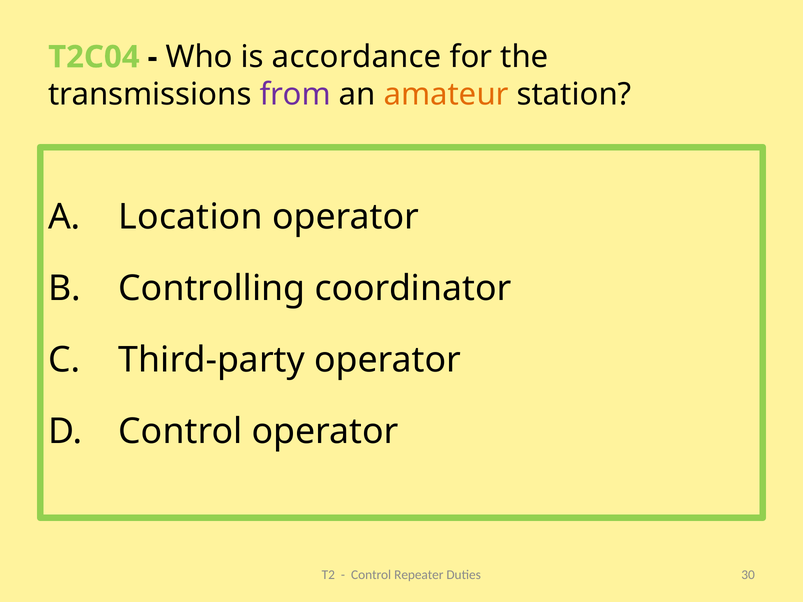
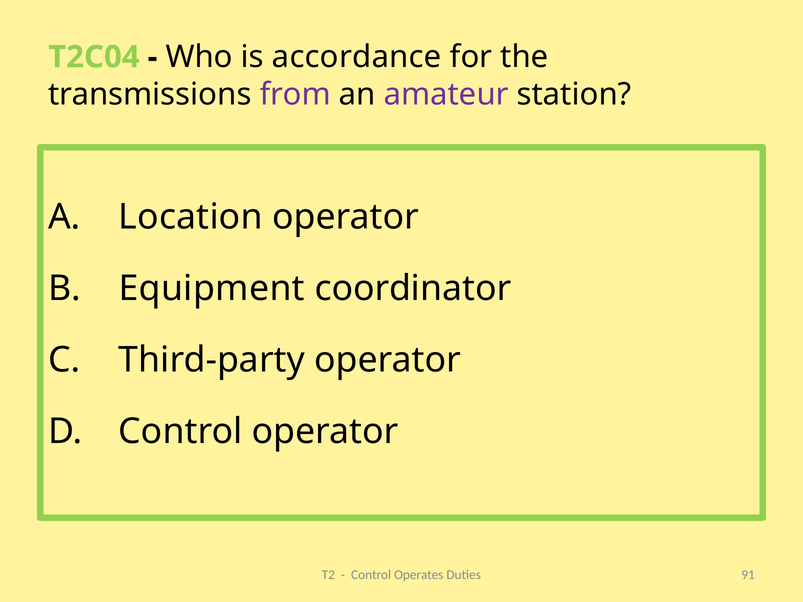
amateur colour: orange -> purple
Controlling: Controlling -> Equipment
Repeater: Repeater -> Operates
30: 30 -> 91
